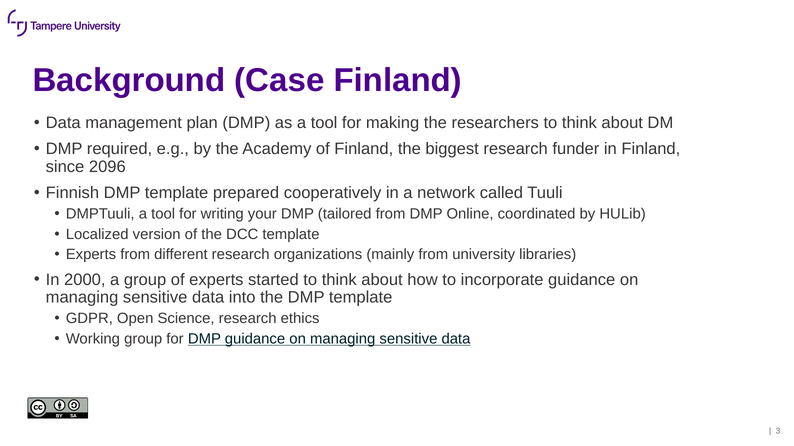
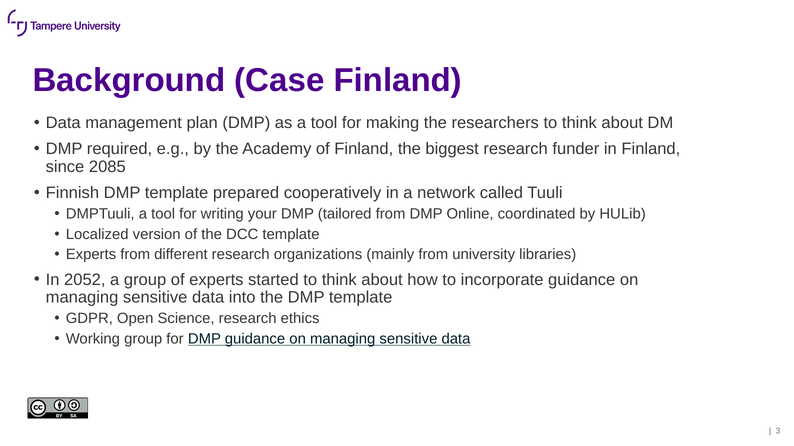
2096: 2096 -> 2085
2000: 2000 -> 2052
